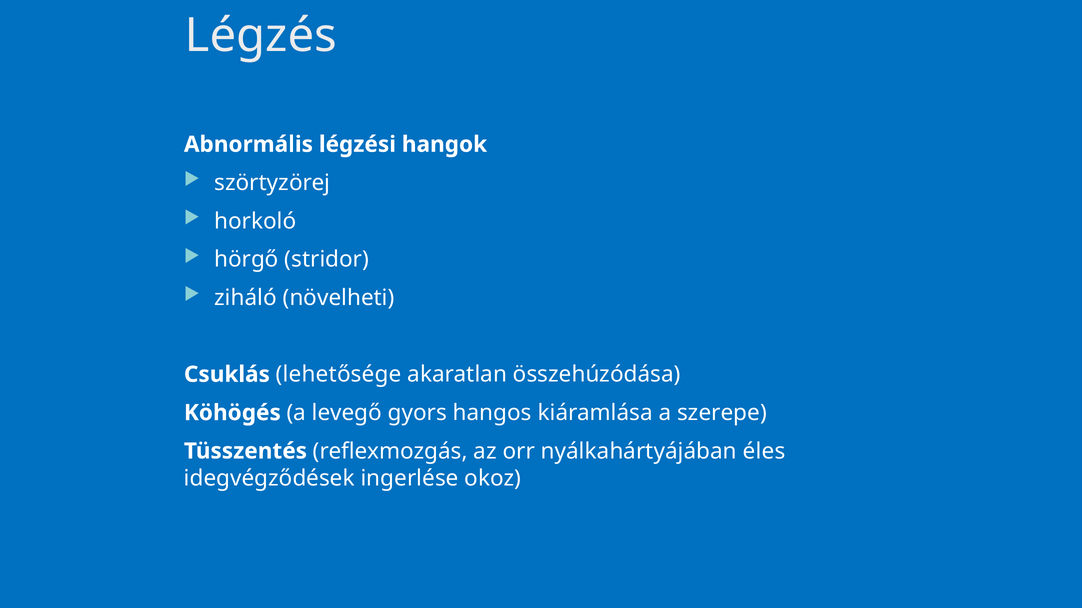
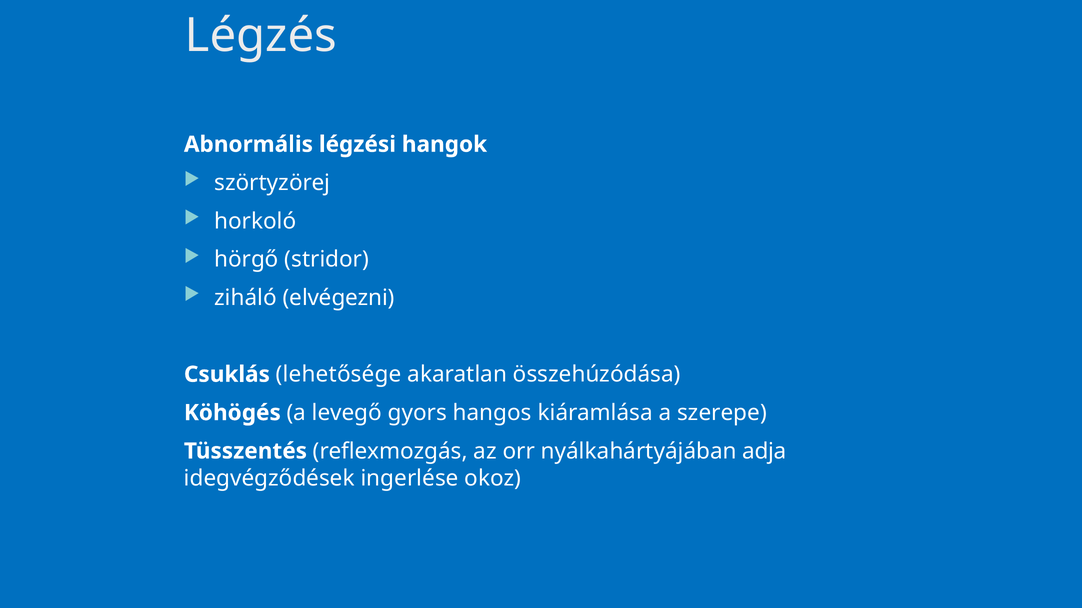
növelheti: növelheti -> elvégezni
éles: éles -> adja
